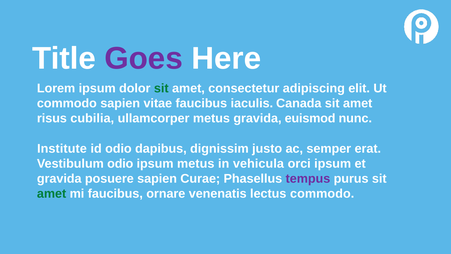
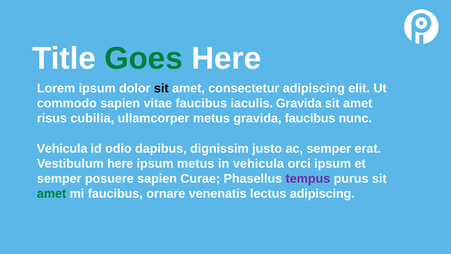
Goes colour: purple -> green
sit at (161, 88) colour: green -> black
iaculis Canada: Canada -> Gravida
gravida euismod: euismod -> faucibus
Institute at (62, 148): Institute -> Vehicula
Vestibulum odio: odio -> here
gravida at (59, 179): gravida -> semper
lectus commodo: commodo -> adipiscing
